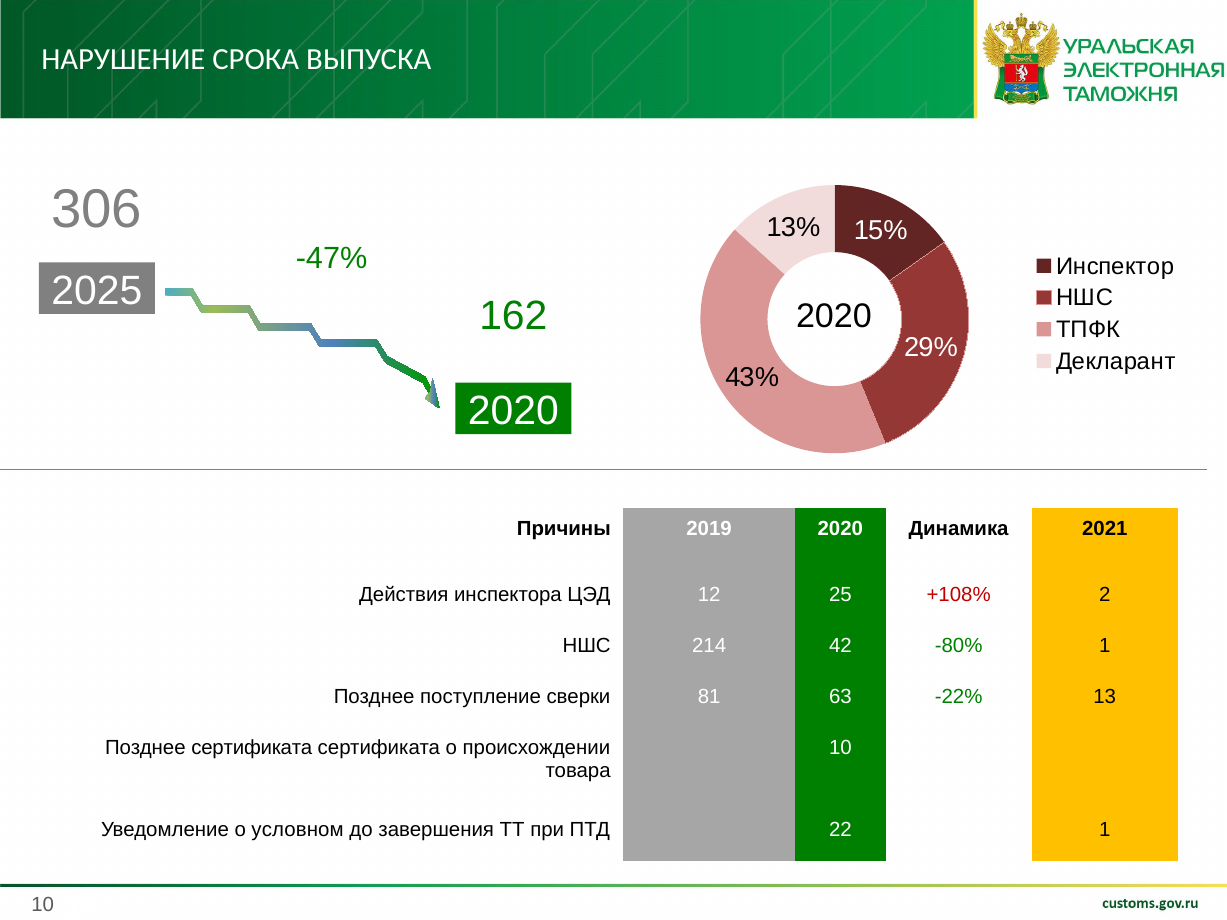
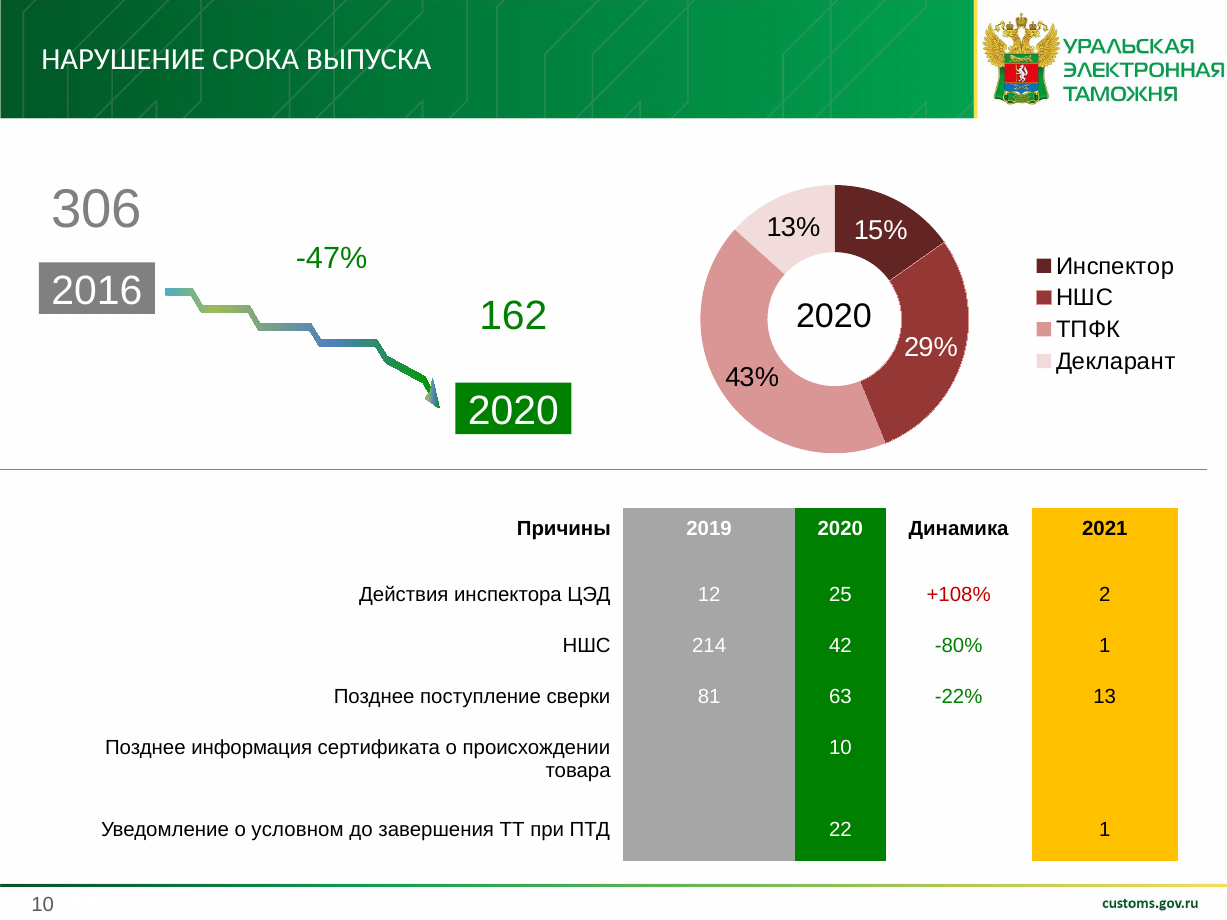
2025: 2025 -> 2016
Позднее сертификата: сертификата -> информация
